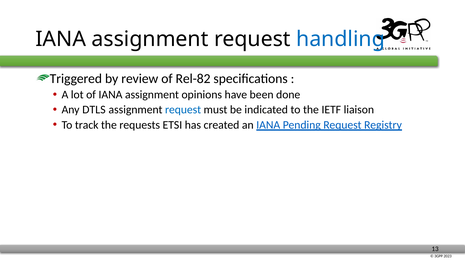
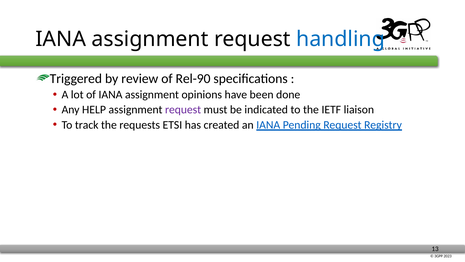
Rel-82: Rel-82 -> Rel-90
DTLS: DTLS -> HELP
request at (183, 110) colour: blue -> purple
